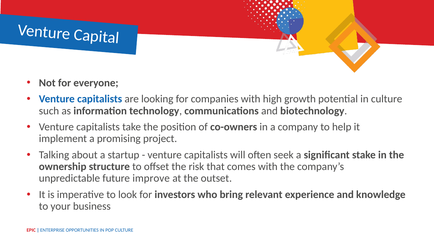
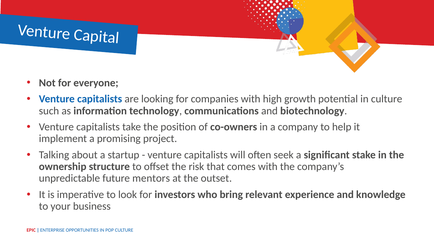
improve: improve -> mentors
